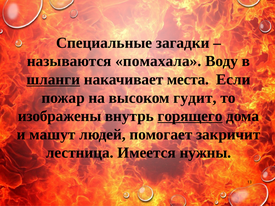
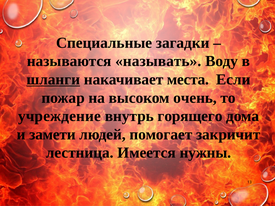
помахала: помахала -> называть
гудит: гудит -> очень
изображены: изображены -> учреждение
горящего underline: present -> none
машут: машут -> замети
